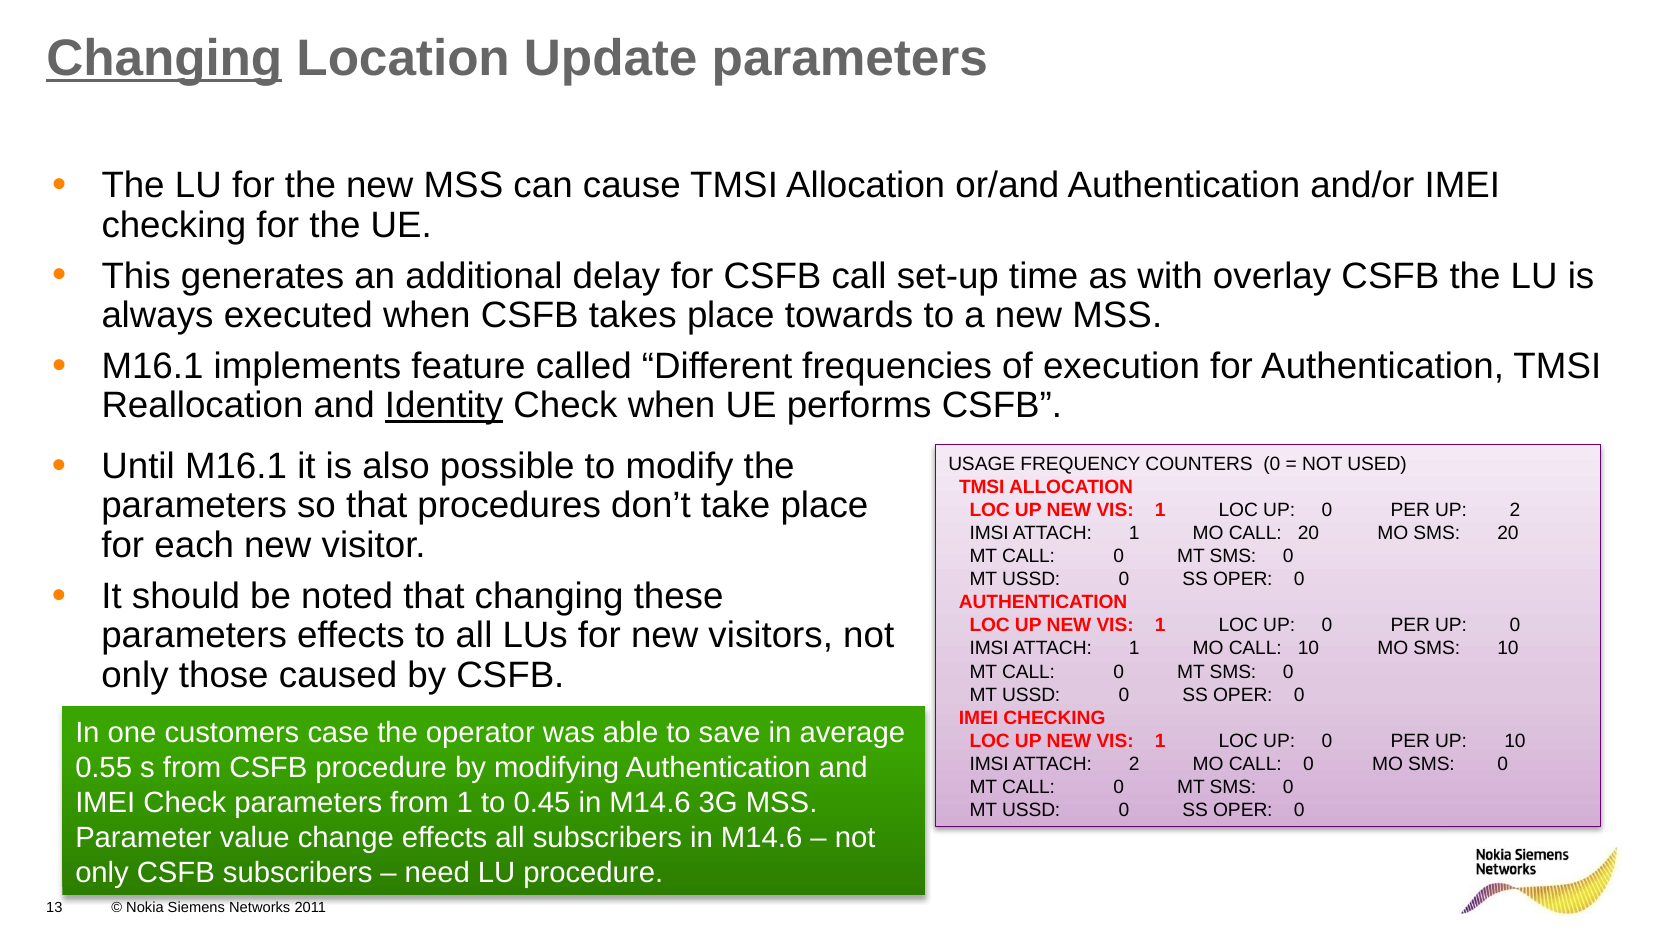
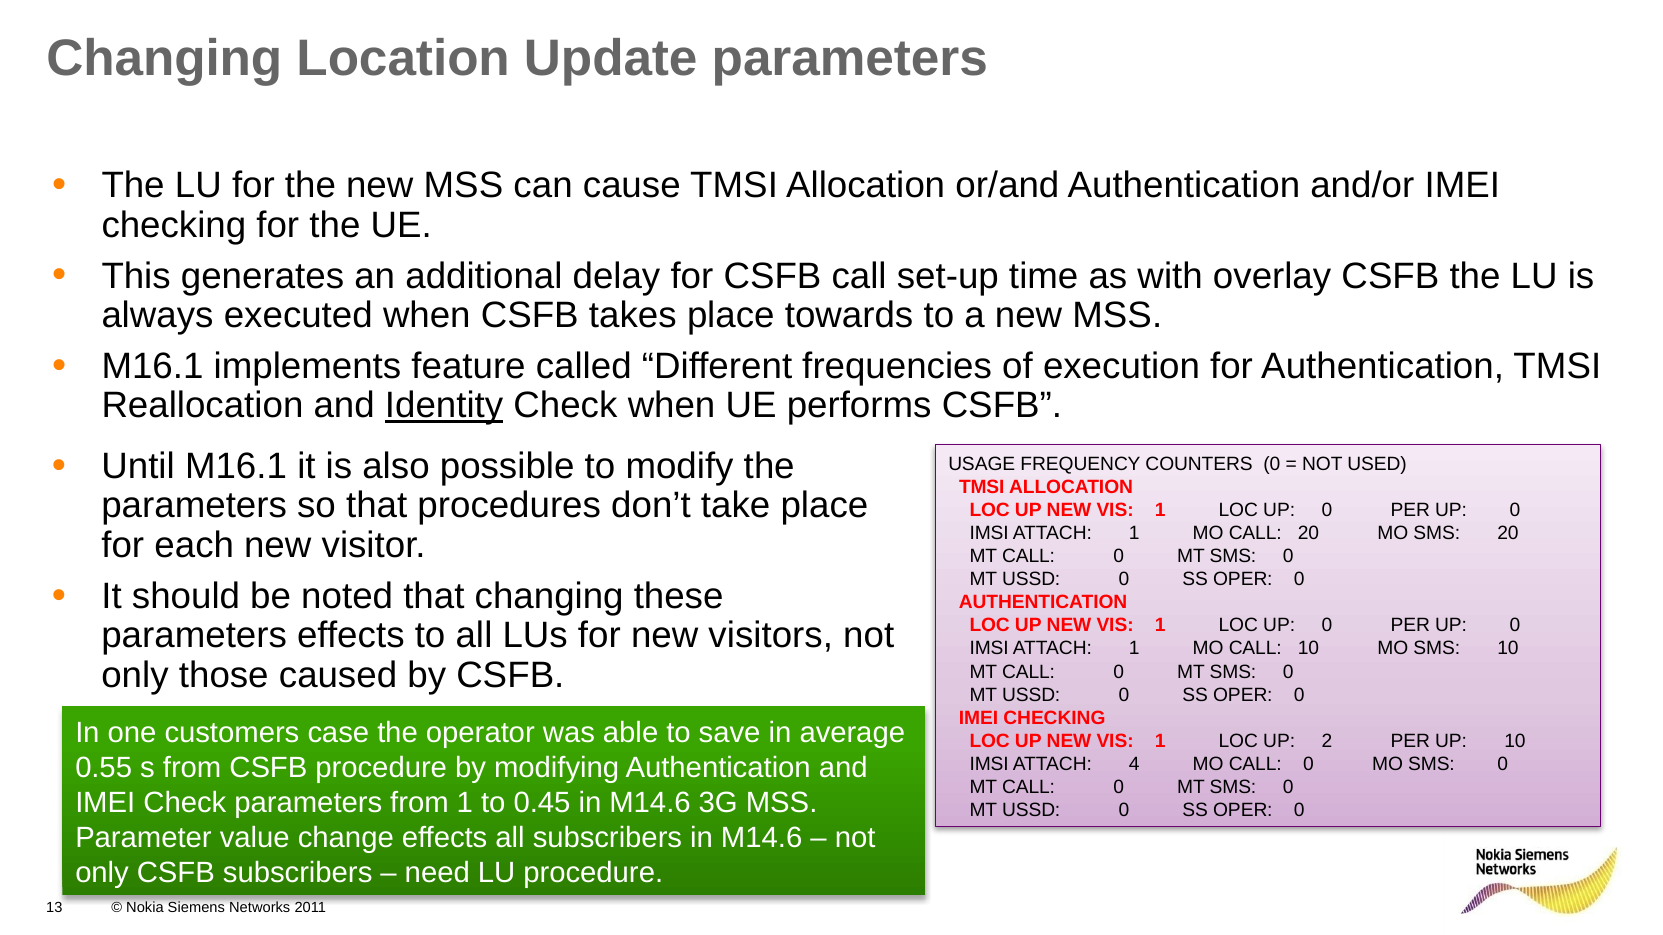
Changing at (164, 58) underline: present -> none
2 at (1515, 510): 2 -> 0
0 at (1327, 741): 0 -> 2
ATTACH 2: 2 -> 4
